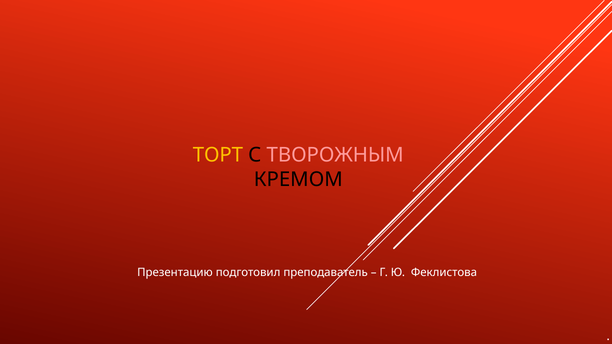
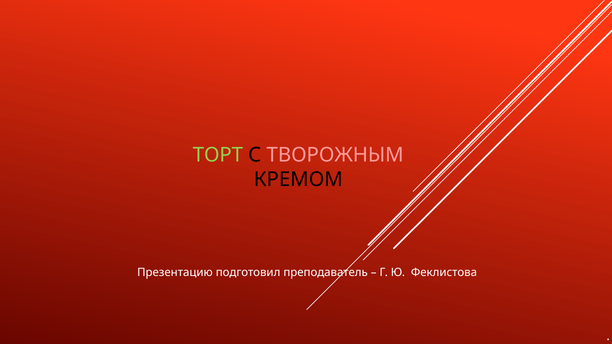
ТОРТ colour: yellow -> light green
